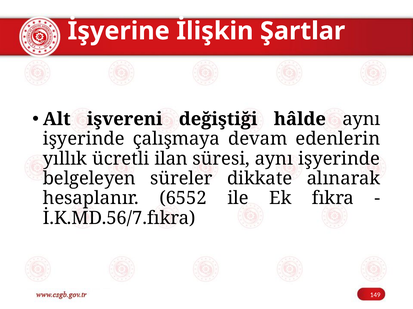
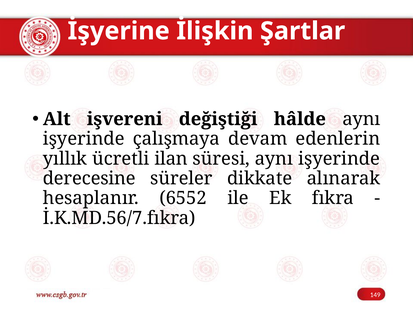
belgeleyen: belgeleyen -> derecesine
